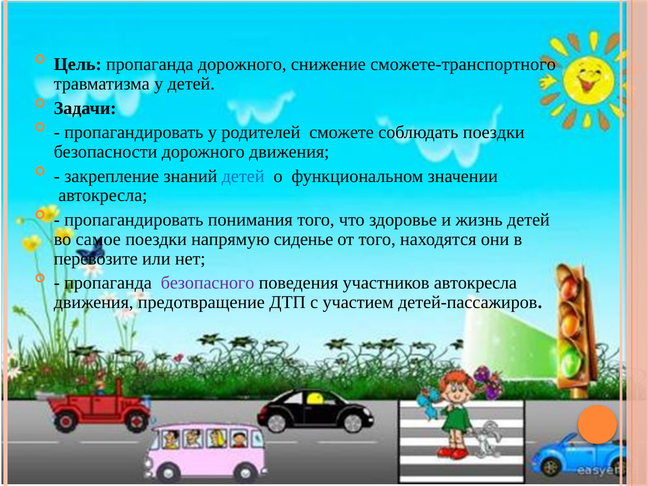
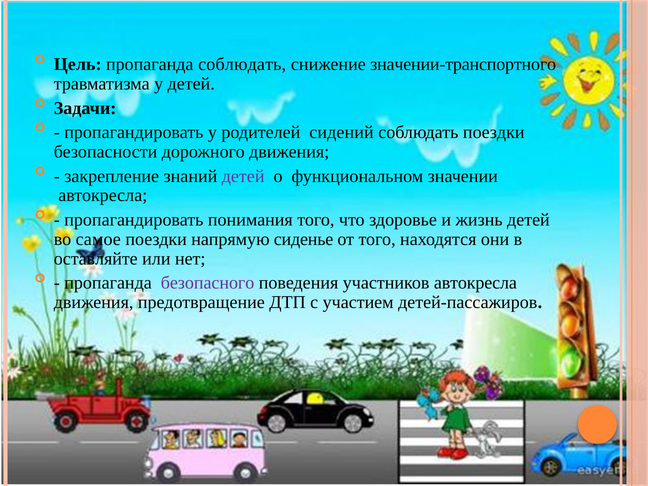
пропаганда дорожного: дорожного -> соблюдать
сможете-транспортного: сможете-транспортного -> значении-транспортного
сможете: сможете -> сидений
детей at (243, 176) colour: blue -> purple
перевозите: перевозите -> оставляйте
